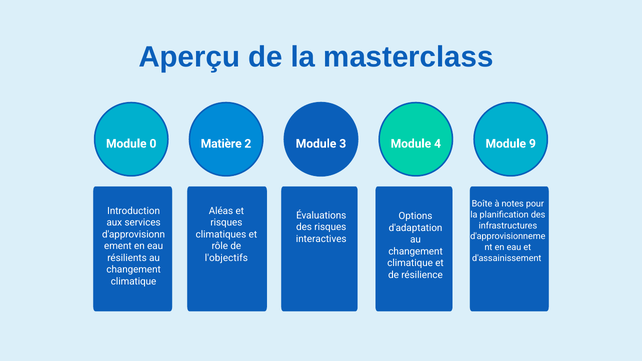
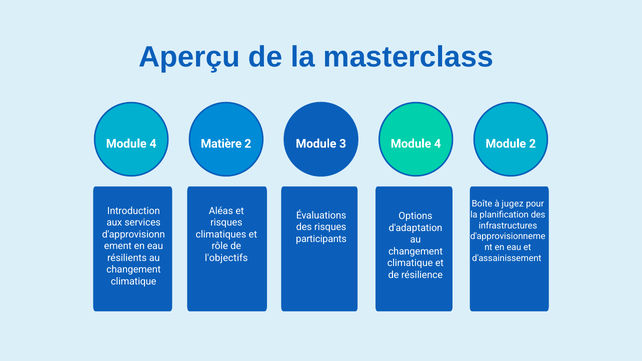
0 at (153, 144): 0 -> 4
Module 9: 9 -> 2
notes: notes -> jugez
interactives: interactives -> participants
